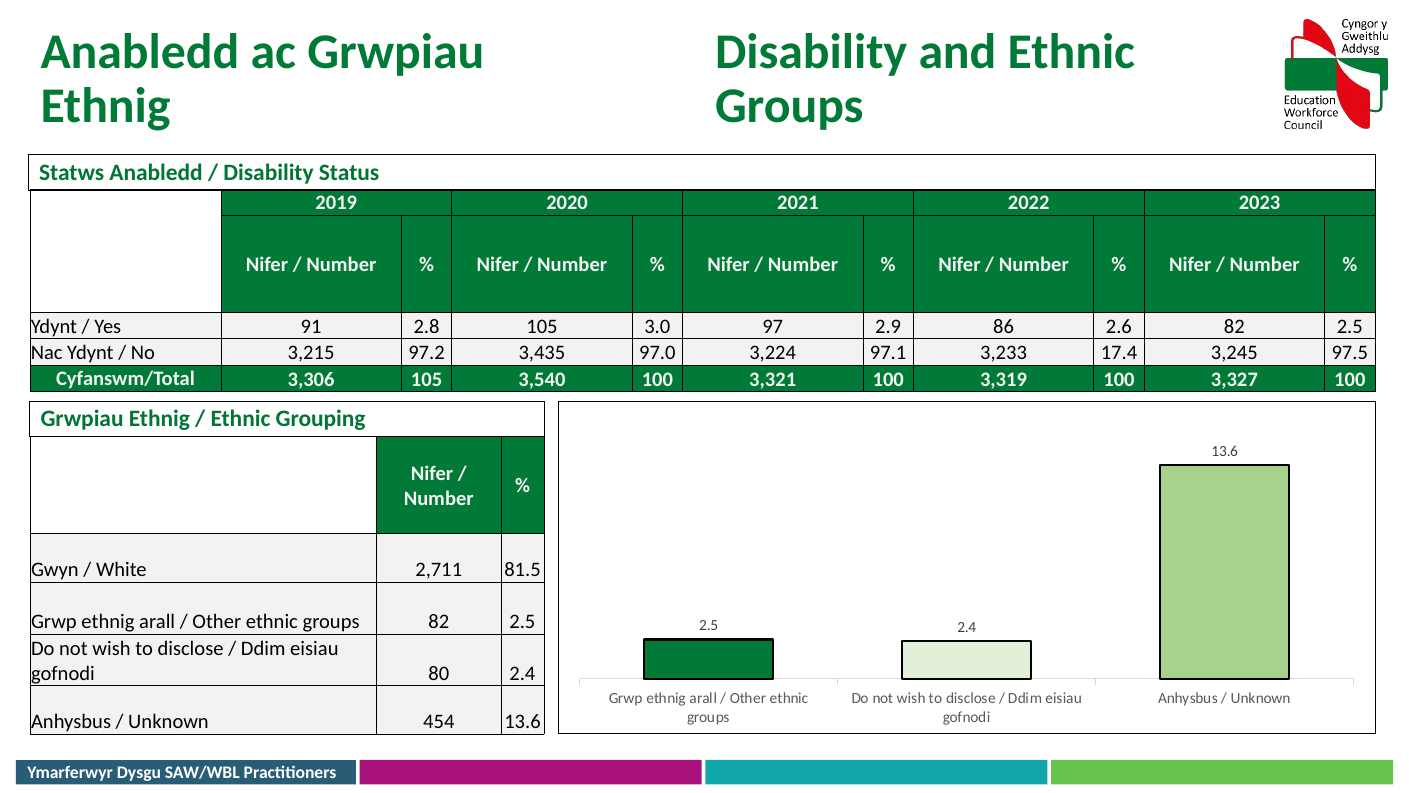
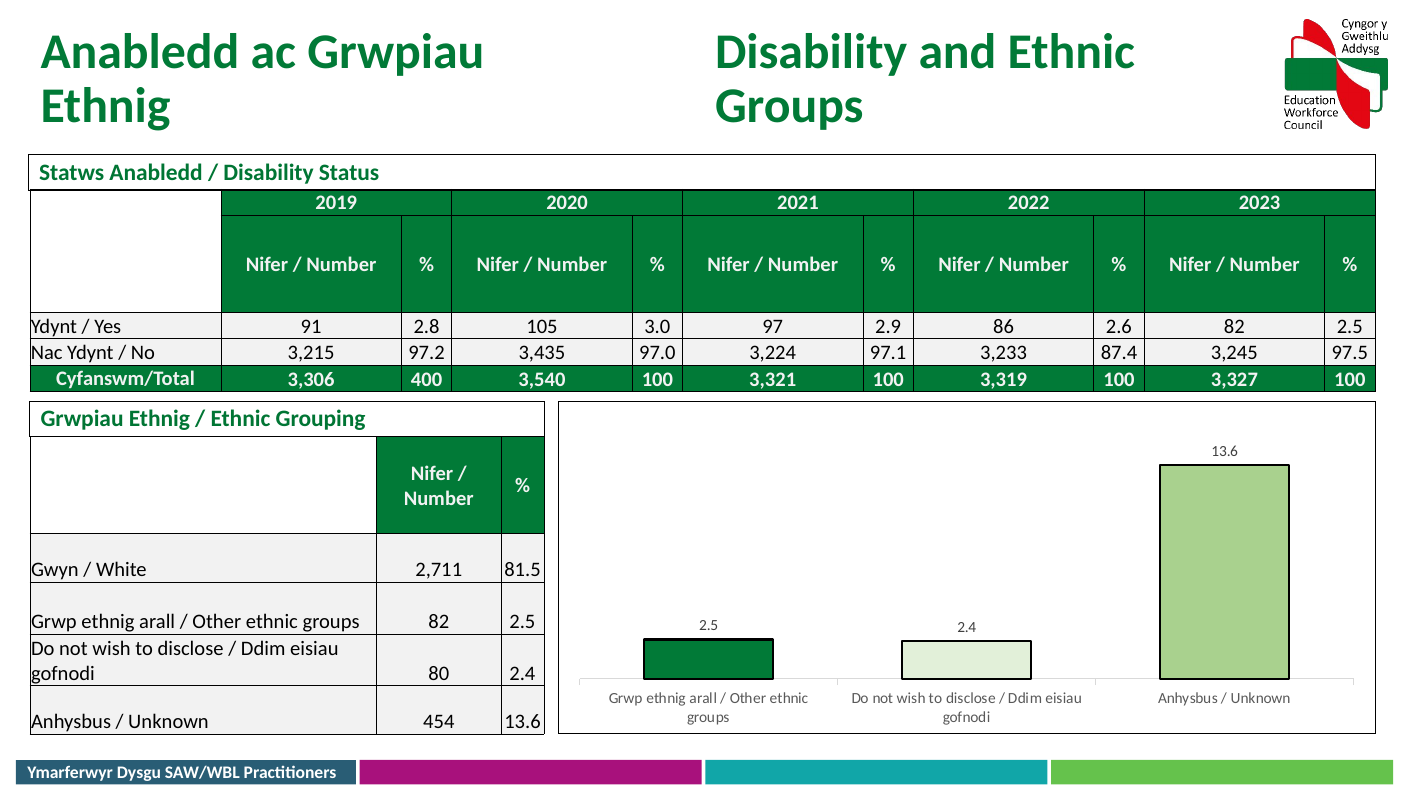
17.4: 17.4 -> 87.4
3,306 105: 105 -> 400
